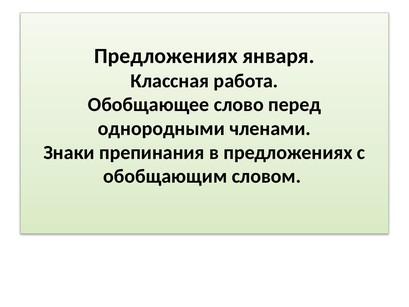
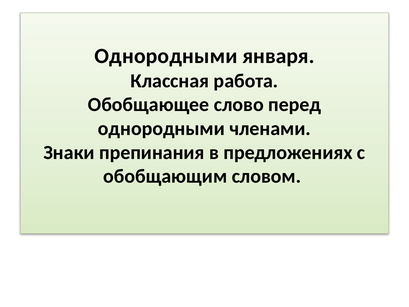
Предложениях at (166, 56): Предложениях -> Однородными
